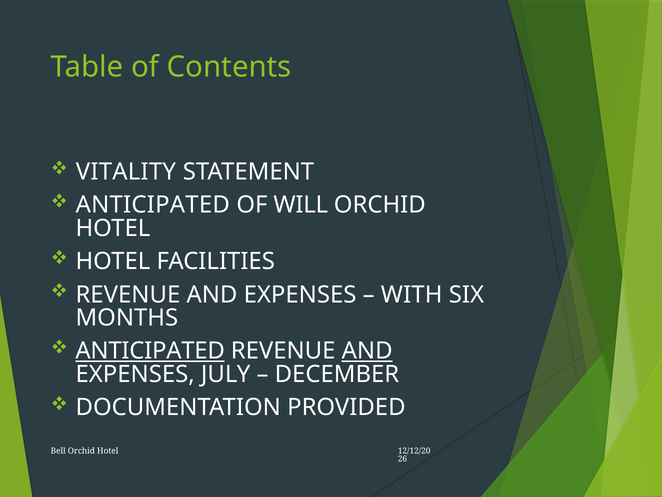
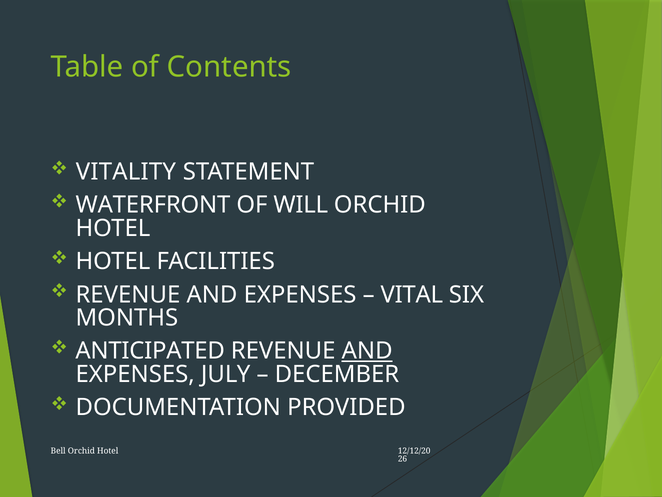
ANTICIPATED at (153, 205): ANTICIPATED -> WATERFRONT
WITH: WITH -> VITAL
ANTICIPATED at (150, 351) underline: present -> none
